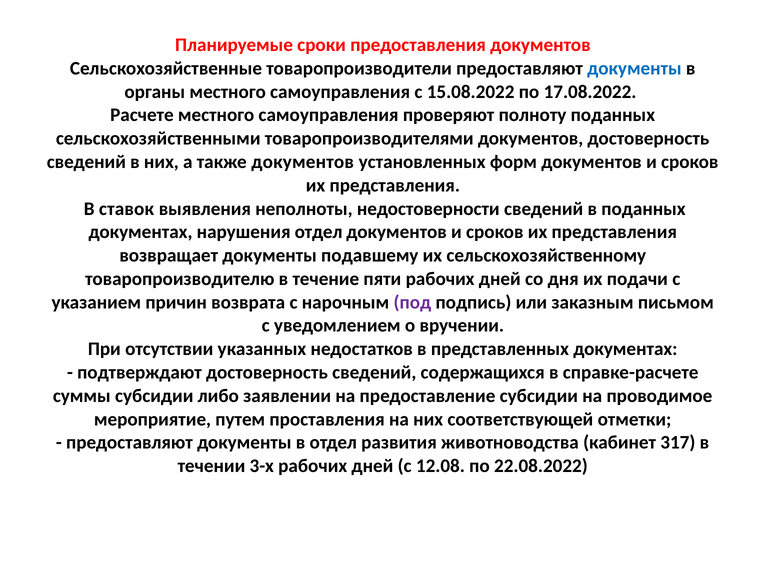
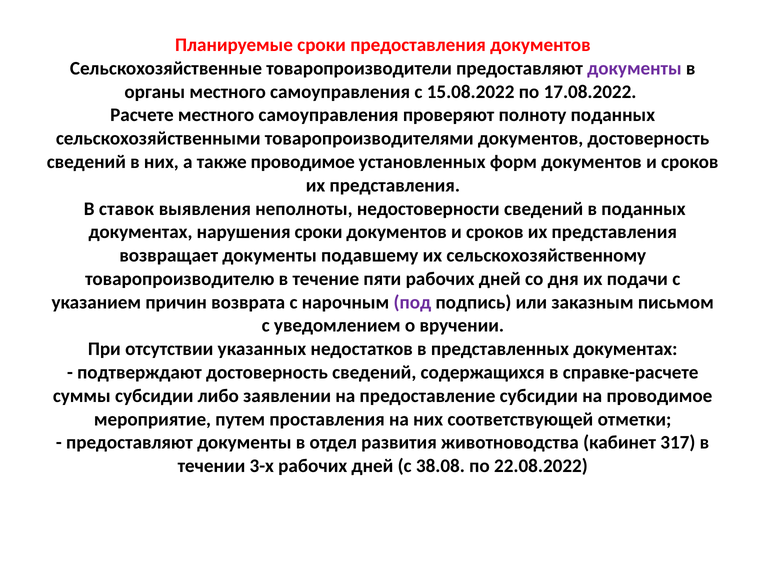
документы at (634, 68) colour: blue -> purple
также документов: документов -> проводимое
нарушения отдел: отдел -> сроки
12.08: 12.08 -> 38.08
